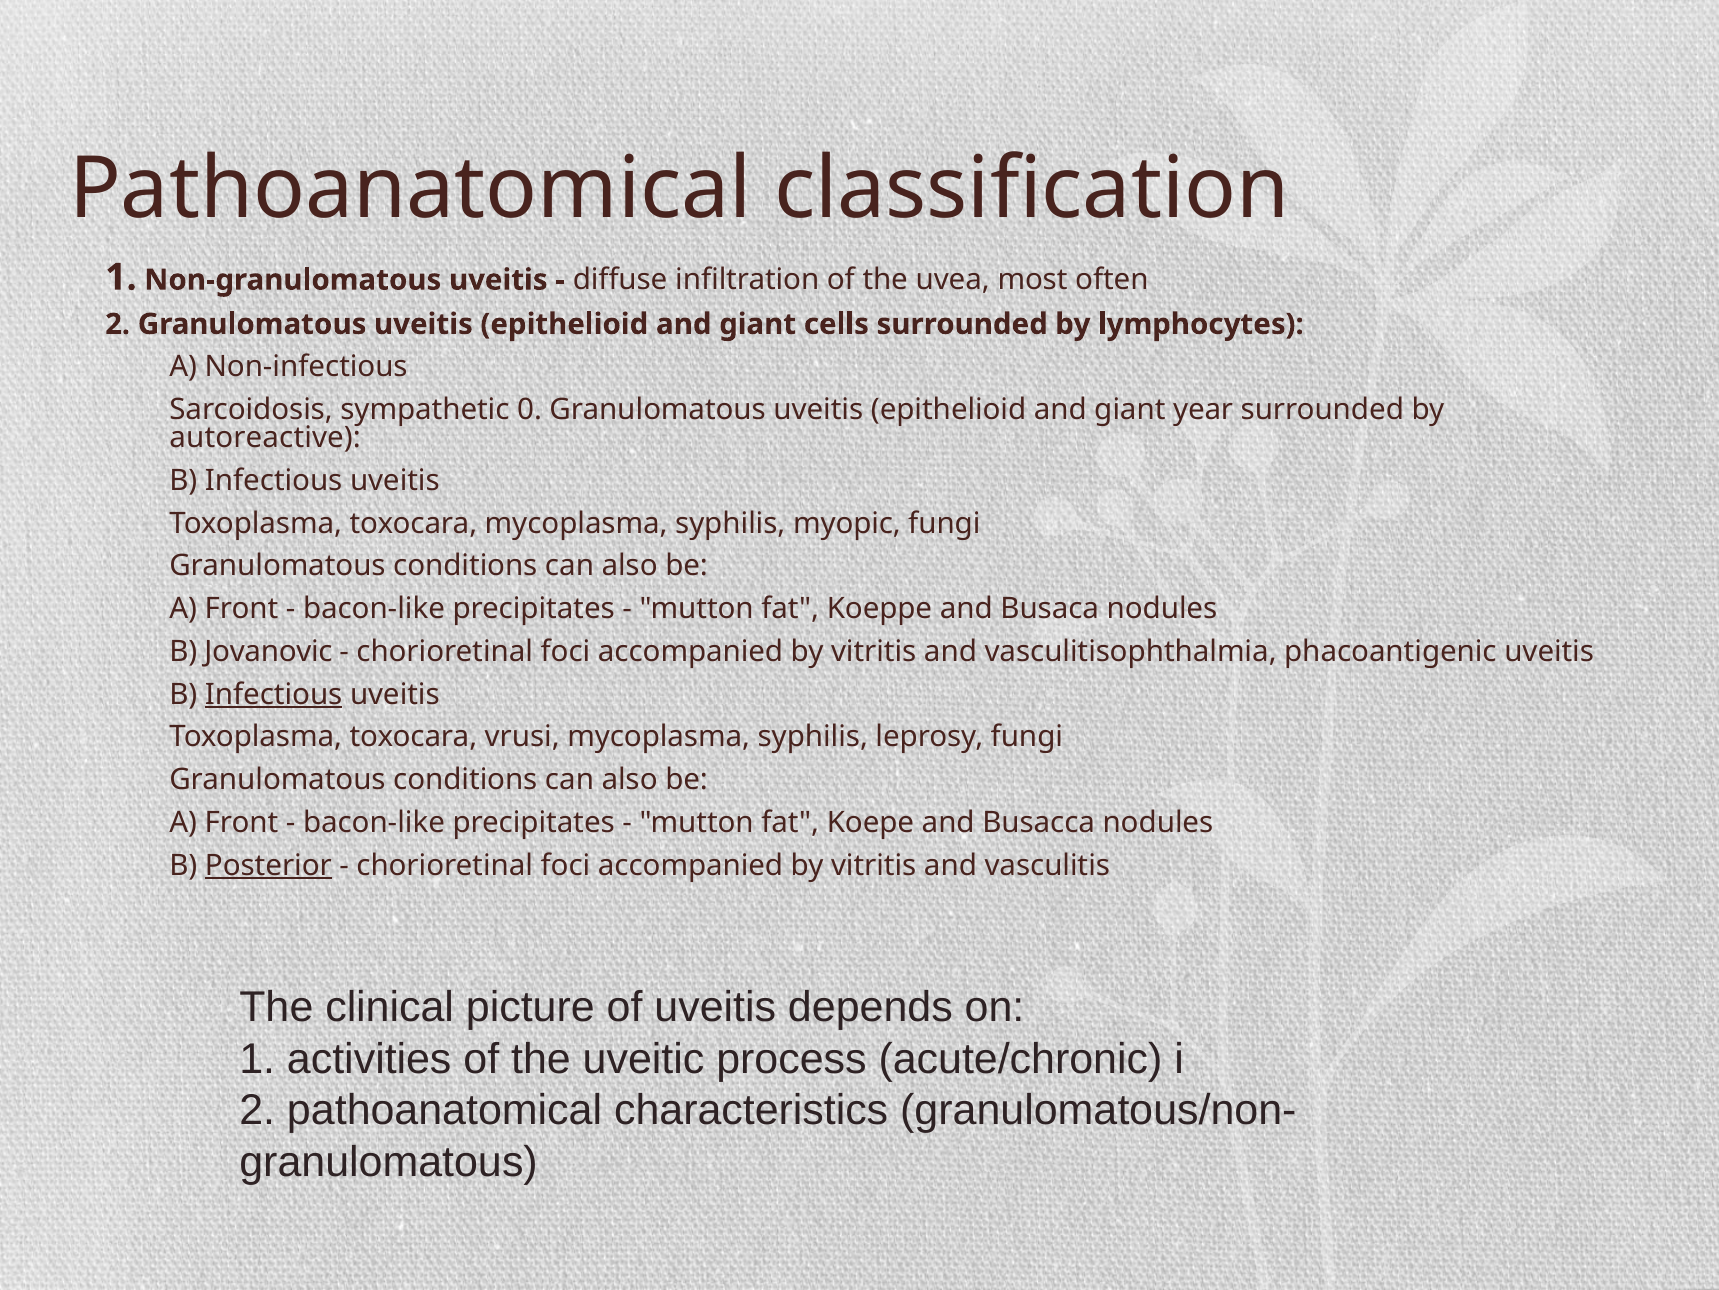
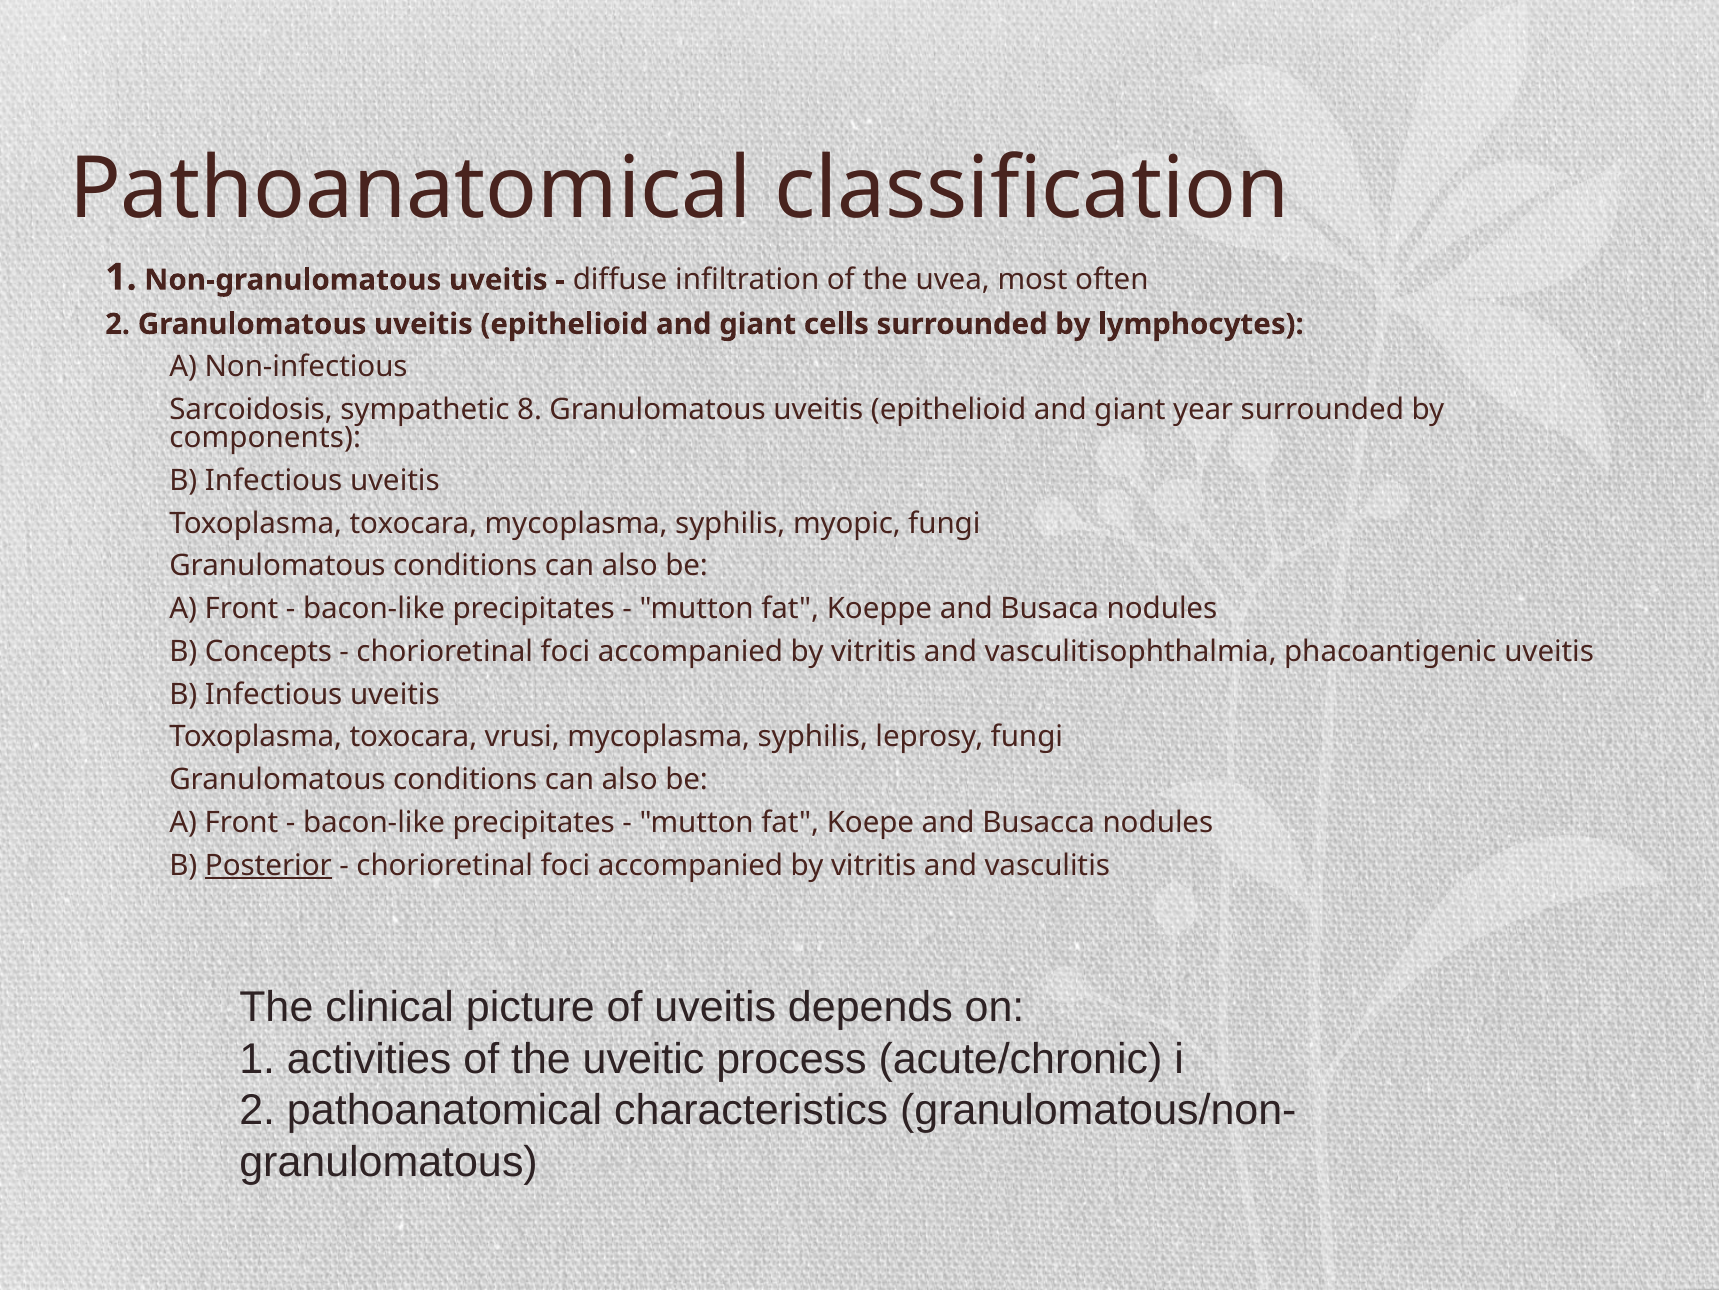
0: 0 -> 8
autoreactive: autoreactive -> components
Jovanovic: Jovanovic -> Concepts
Infectious at (274, 694) underline: present -> none
